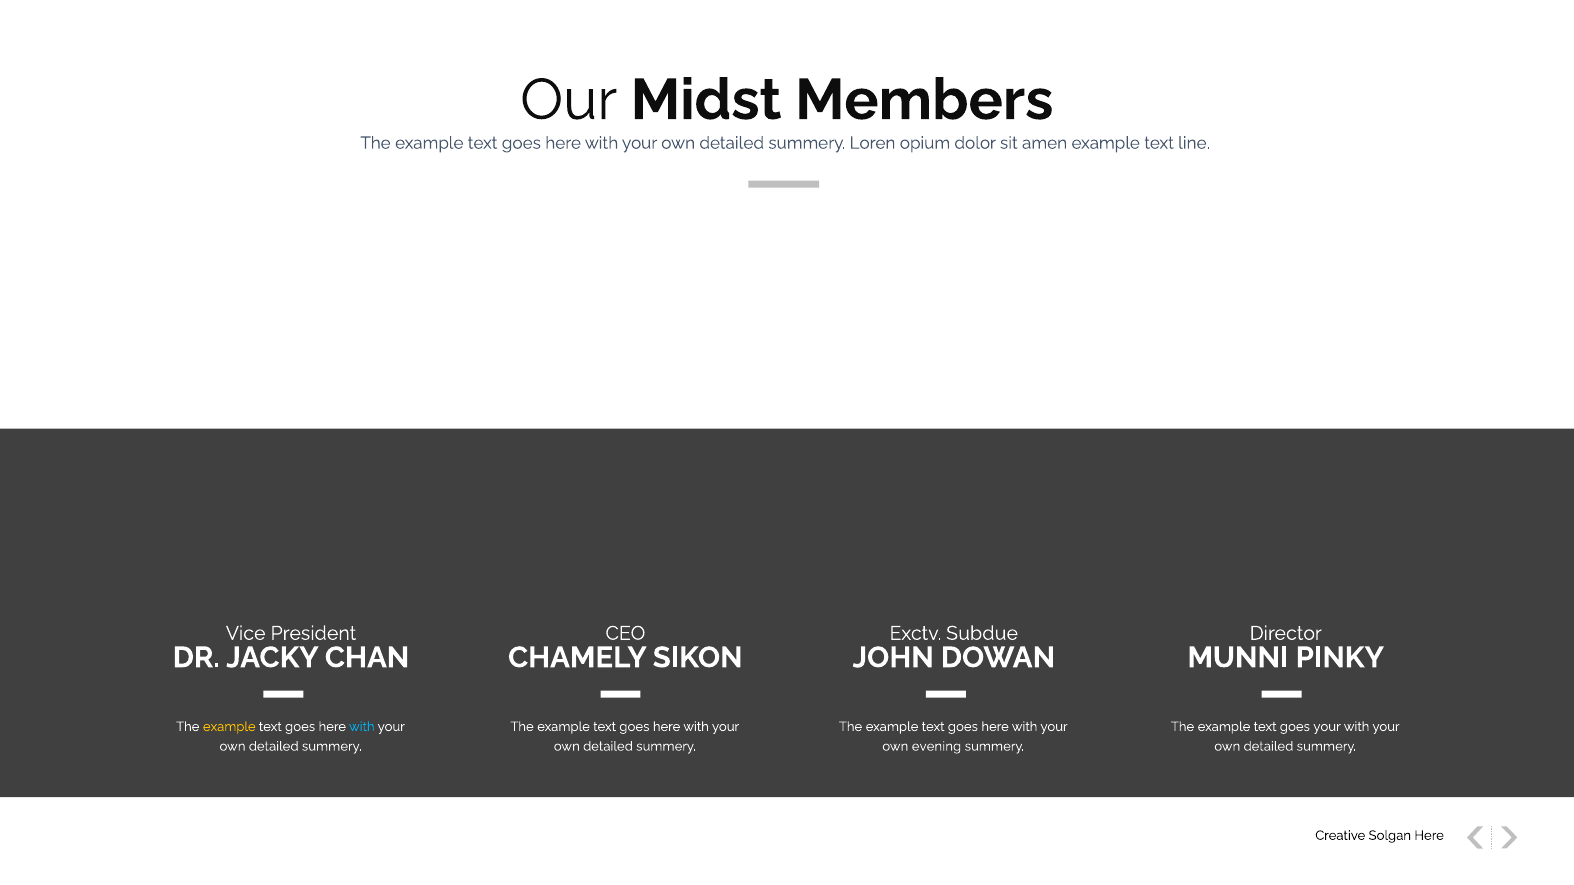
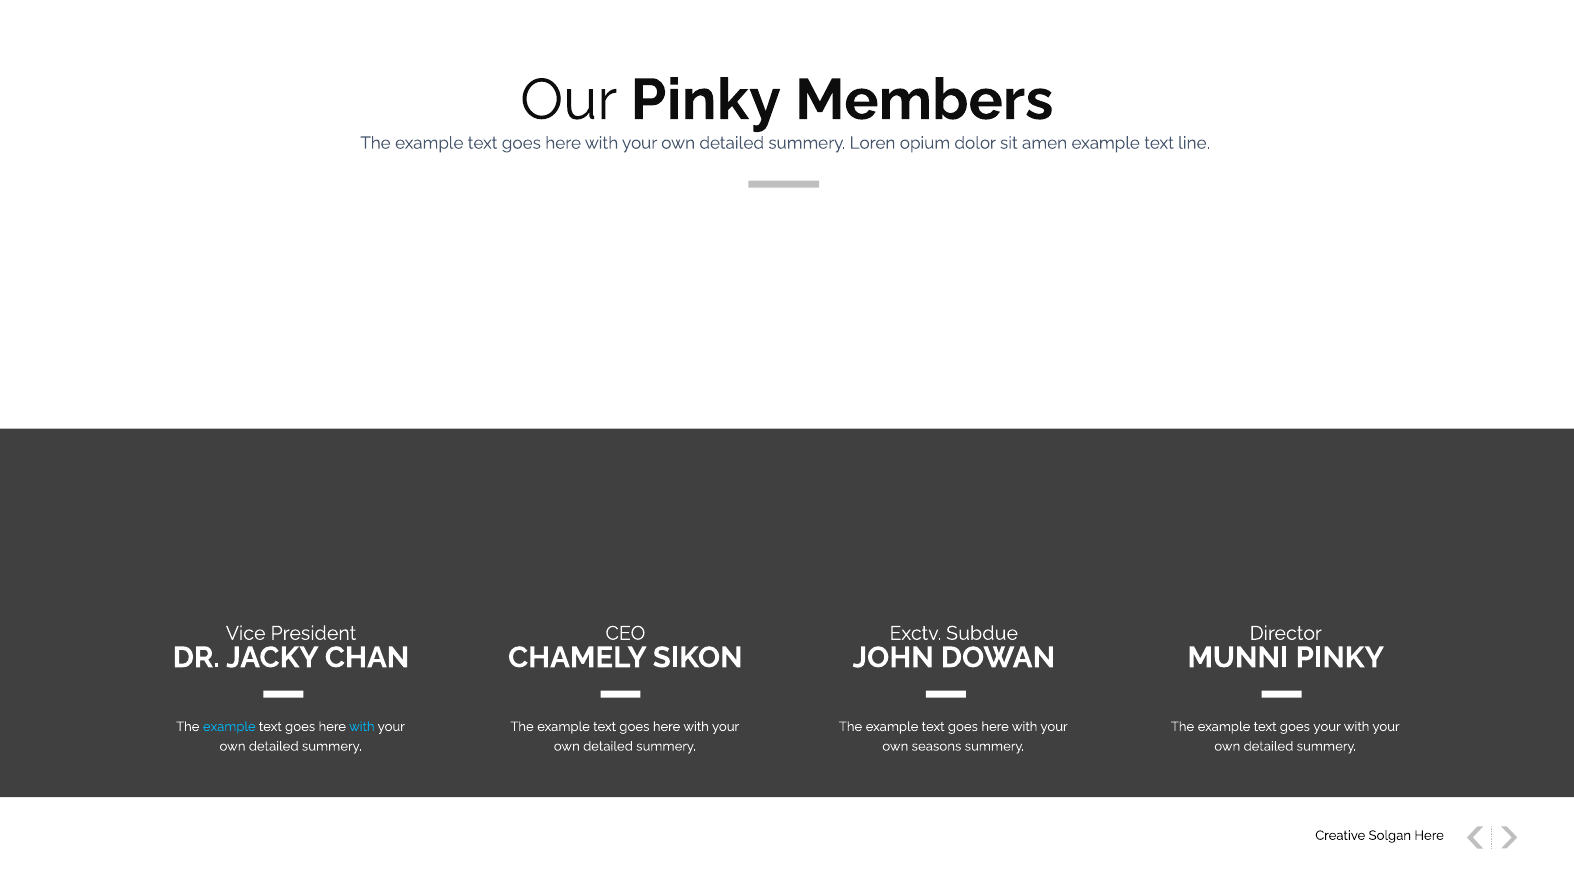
Our Midst: Midst -> Pinky
example at (229, 727) colour: yellow -> light blue
evening: evening -> seasons
